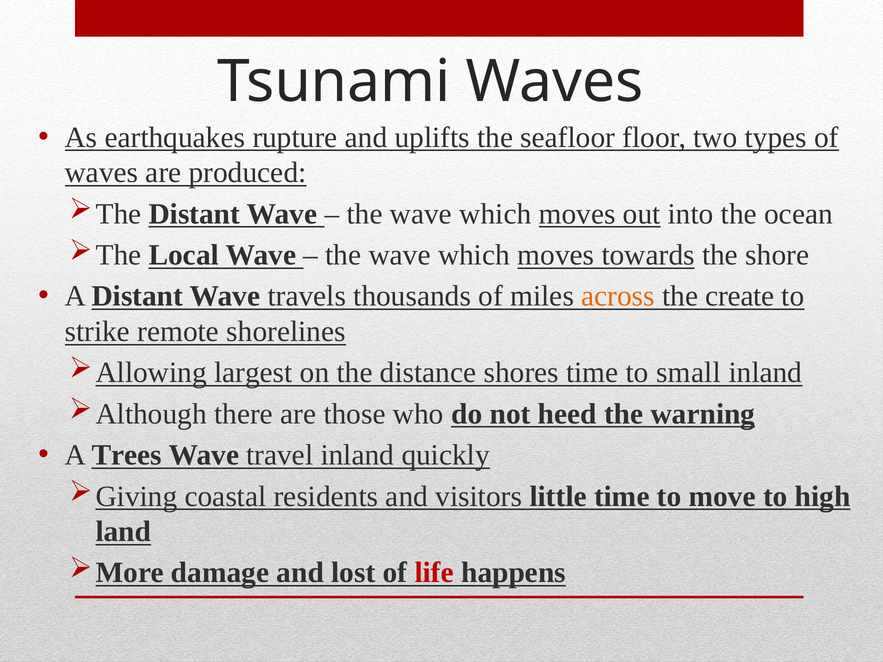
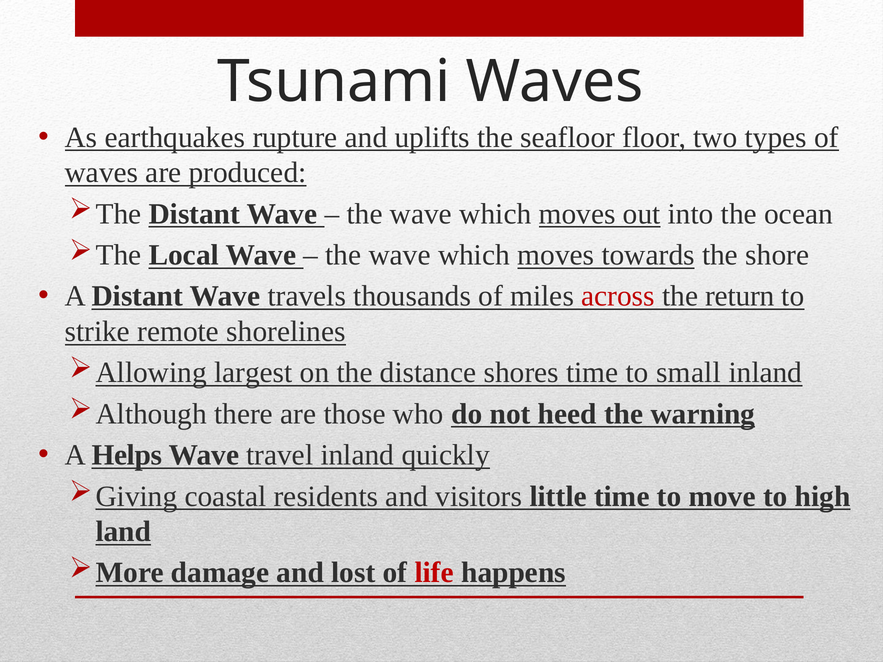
across colour: orange -> red
create: create -> return
Trees: Trees -> Helps
